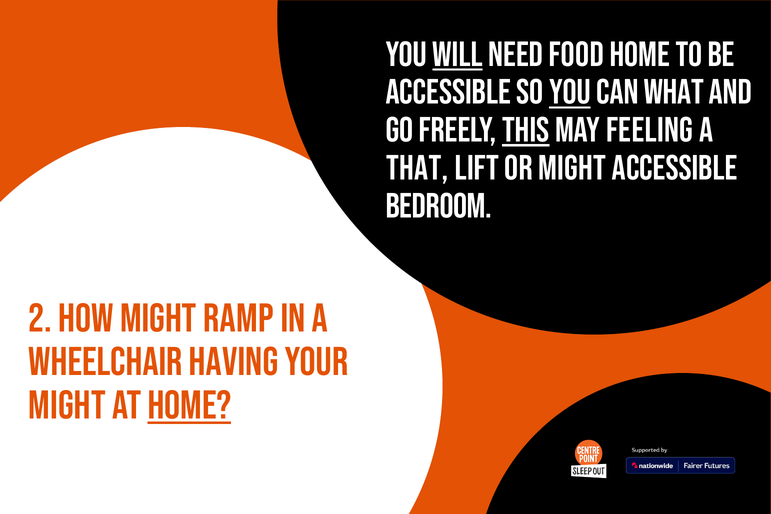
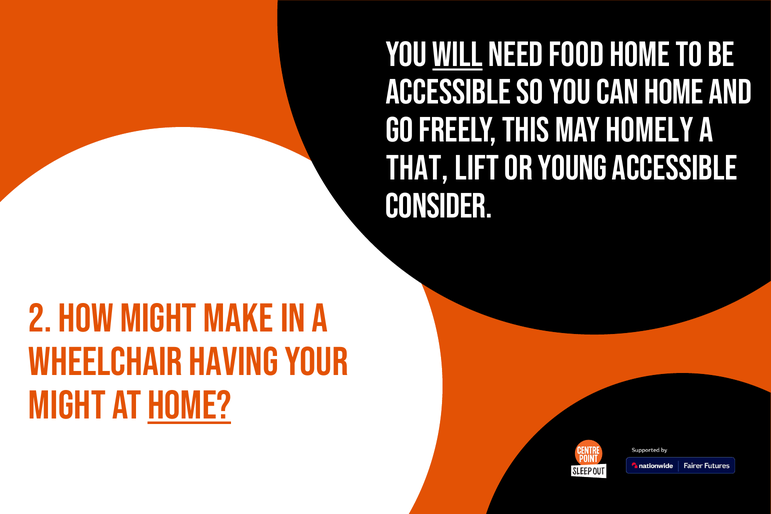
you at (570, 92) underline: present -> none
can what: what -> home
this underline: present -> none
feeling: feeling -> homely
or might: might -> young
bedroom: bedroom -> consider
ramp: ramp -> make
